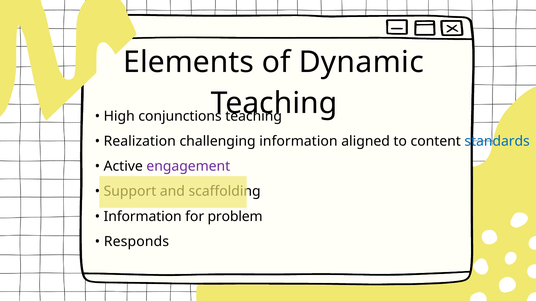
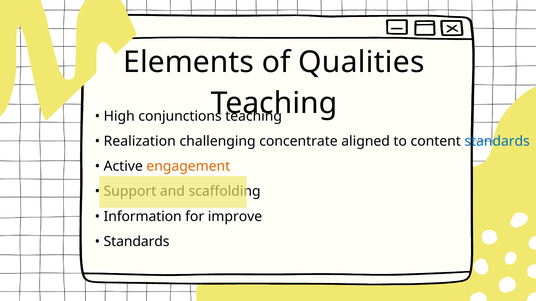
Dynamic: Dynamic -> Qualities
challenging information: information -> concentrate
engagement colour: purple -> orange
problem: problem -> improve
Responds at (136, 242): Responds -> Standards
